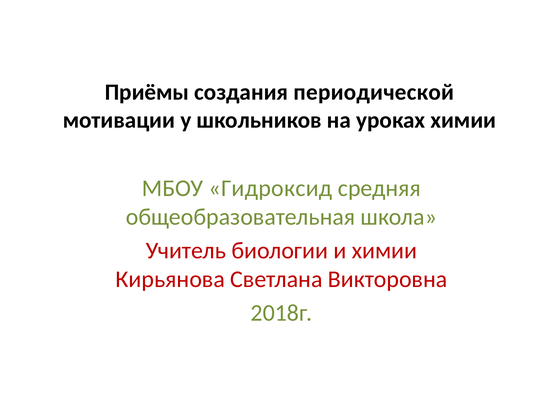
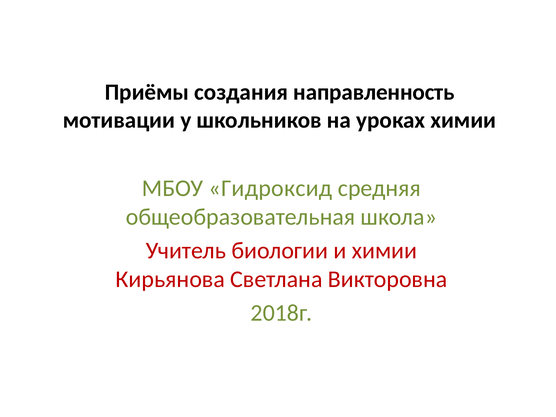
периодической: периодической -> направленность
